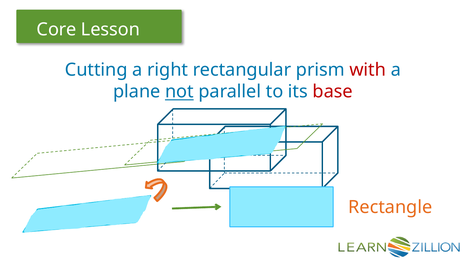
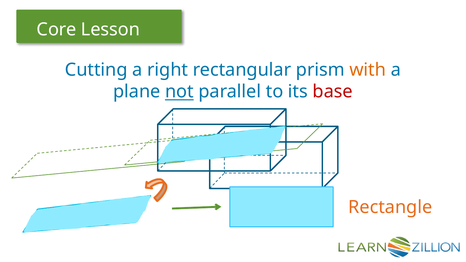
with colour: red -> orange
